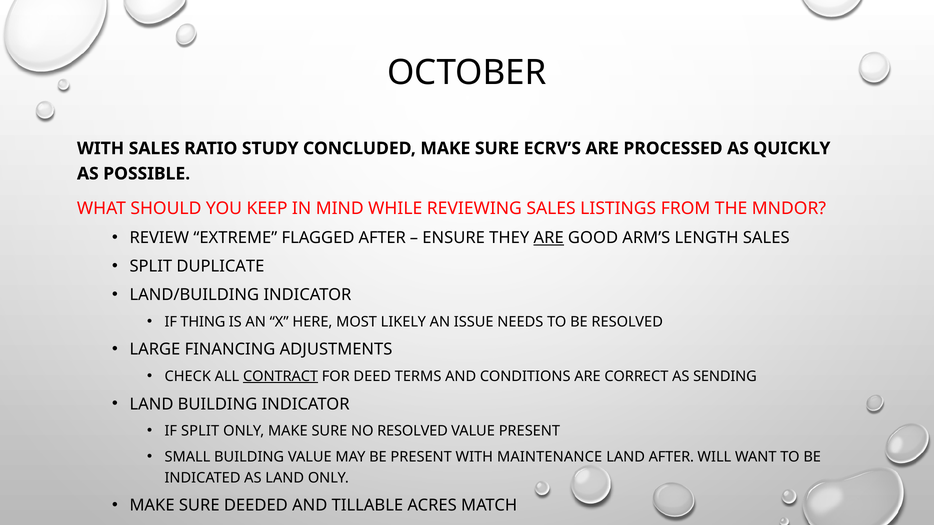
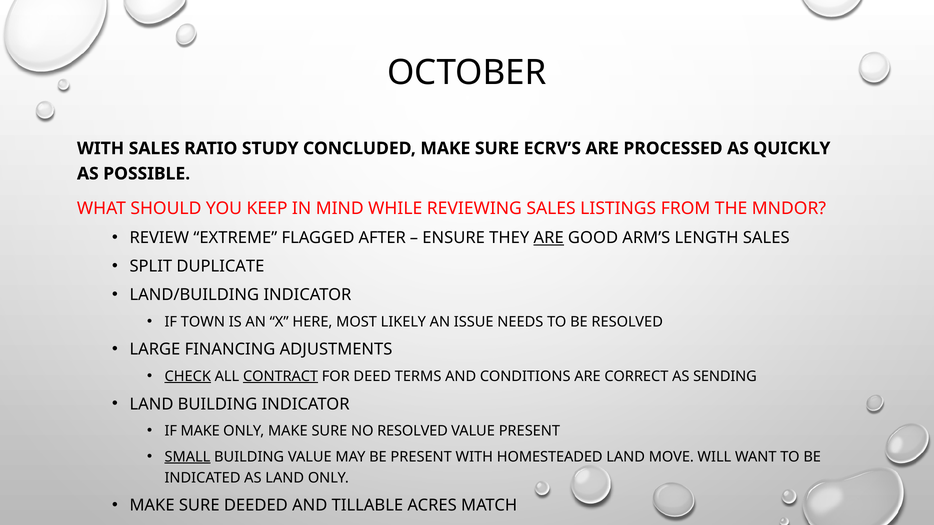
THING: THING -> TOWN
CHECK underline: none -> present
IF SPLIT: SPLIT -> MAKE
SMALL underline: none -> present
MAINTENANCE: MAINTENANCE -> HOMESTEADED
LAND AFTER: AFTER -> MOVE
